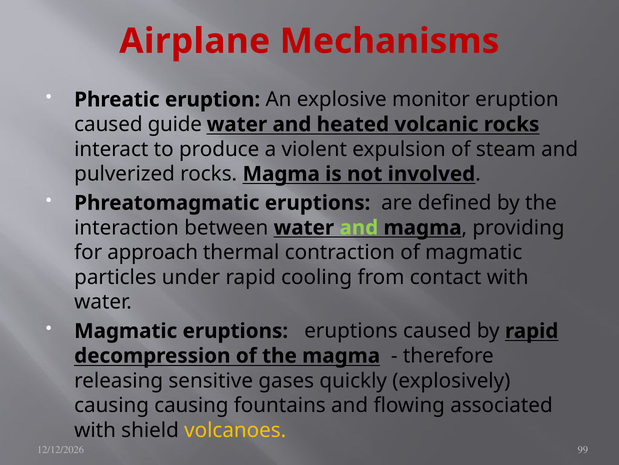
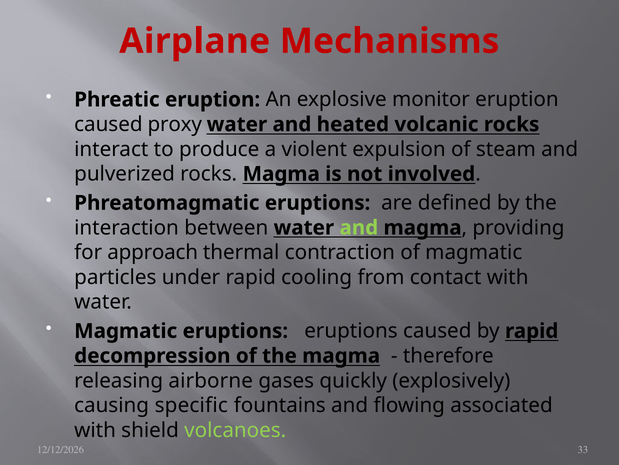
guide: guide -> proxy
sensitive: sensitive -> airborne
causing causing: causing -> specific
volcanoes colour: yellow -> light green
99: 99 -> 33
